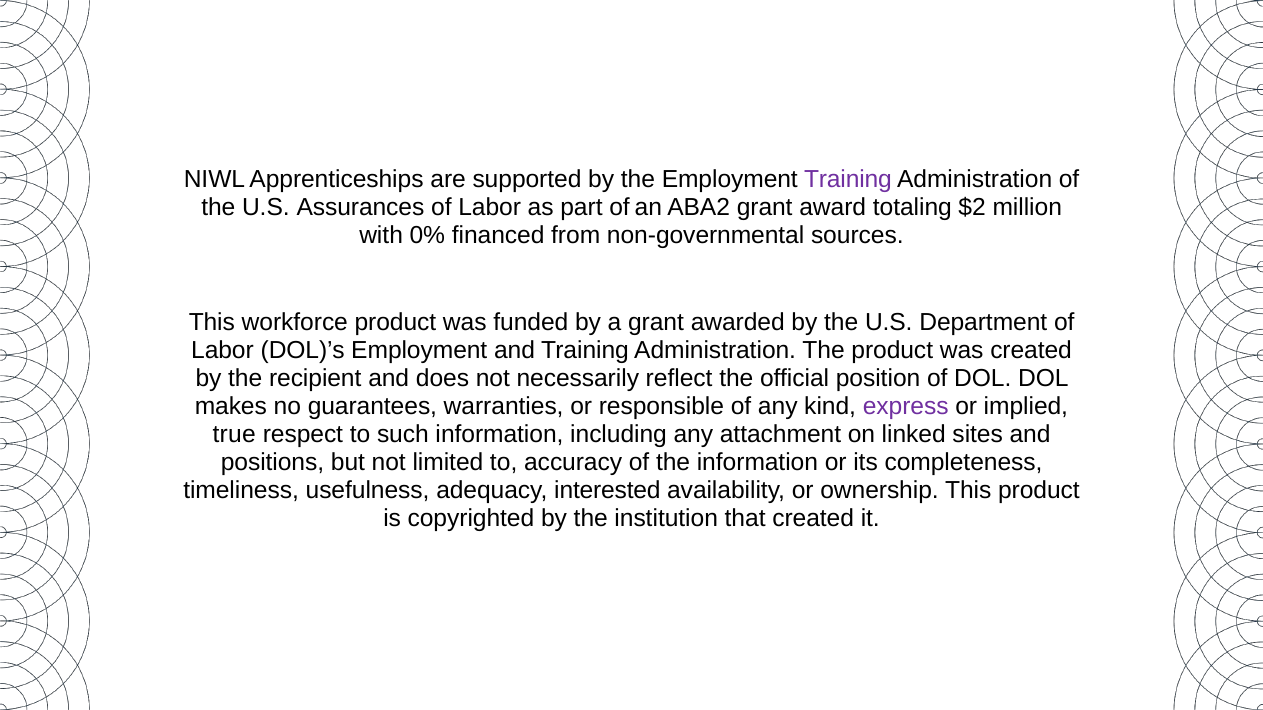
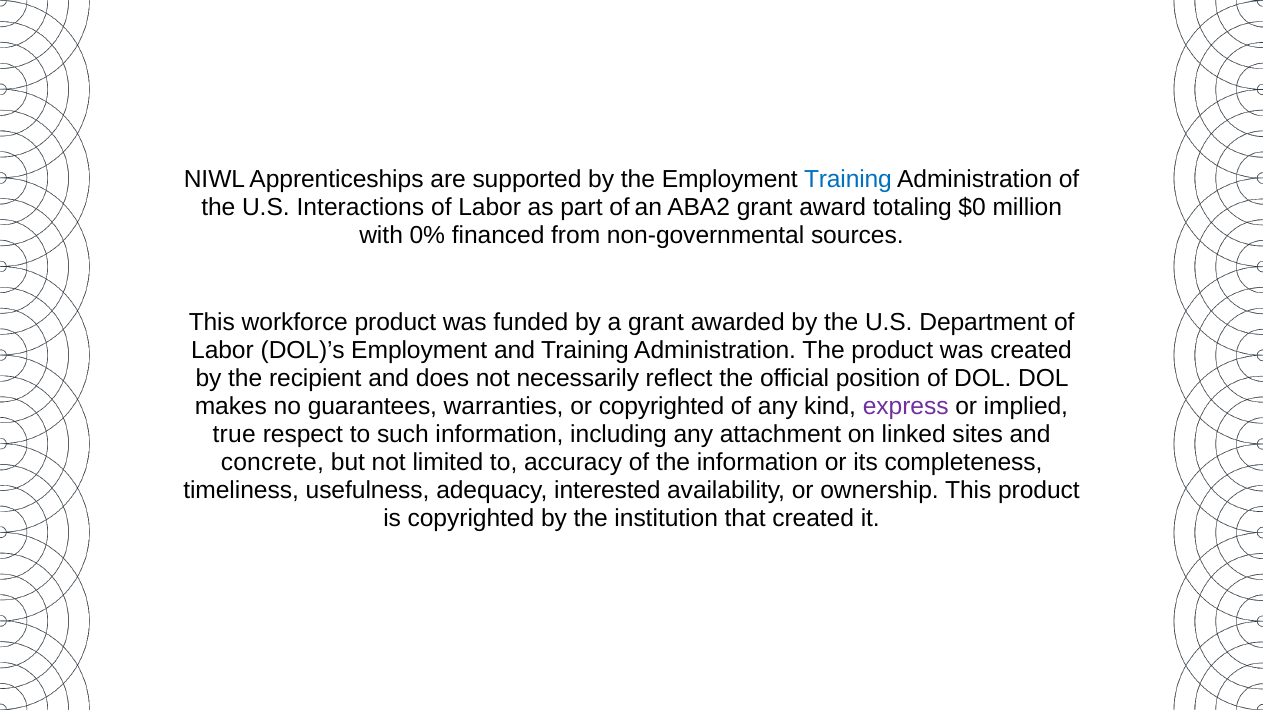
Training at (848, 179) colour: purple -> blue
Assurances: Assurances -> Interactions
$2: $2 -> $0
or responsible: responsible -> copyrighted
positions: positions -> concrete
